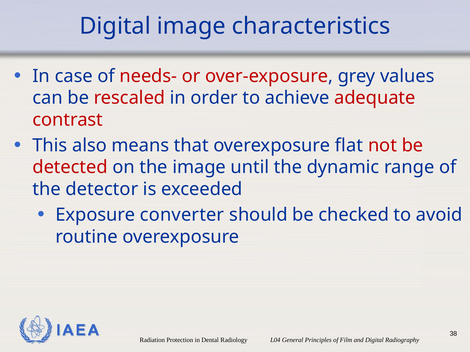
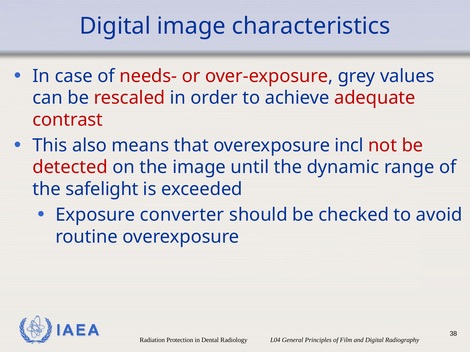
flat: flat -> incl
detector: detector -> safelight
